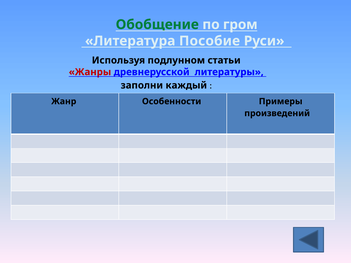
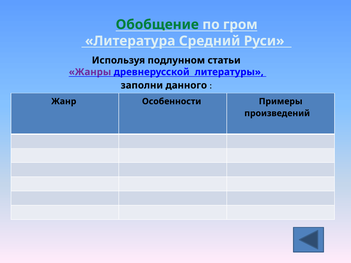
Пособие: Пособие -> Средний
Жанры colour: red -> purple
каждый: каждый -> данного
